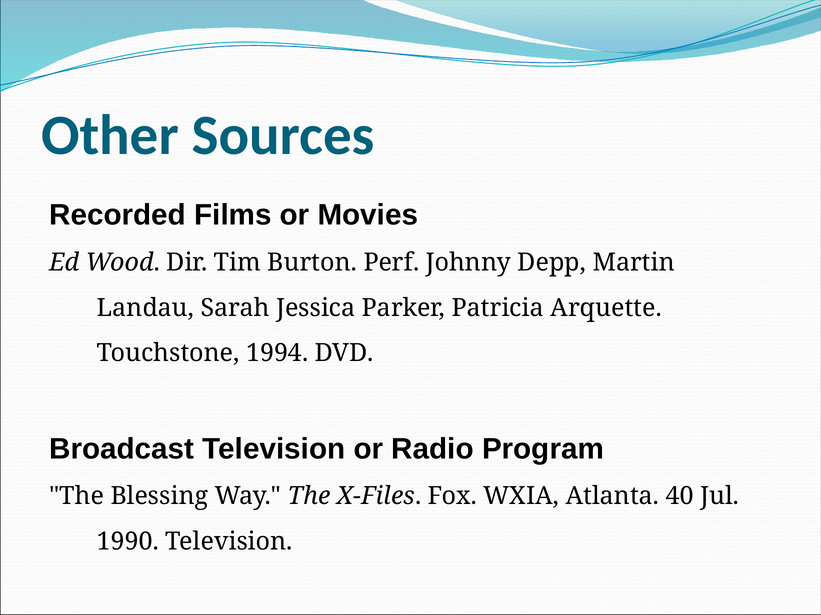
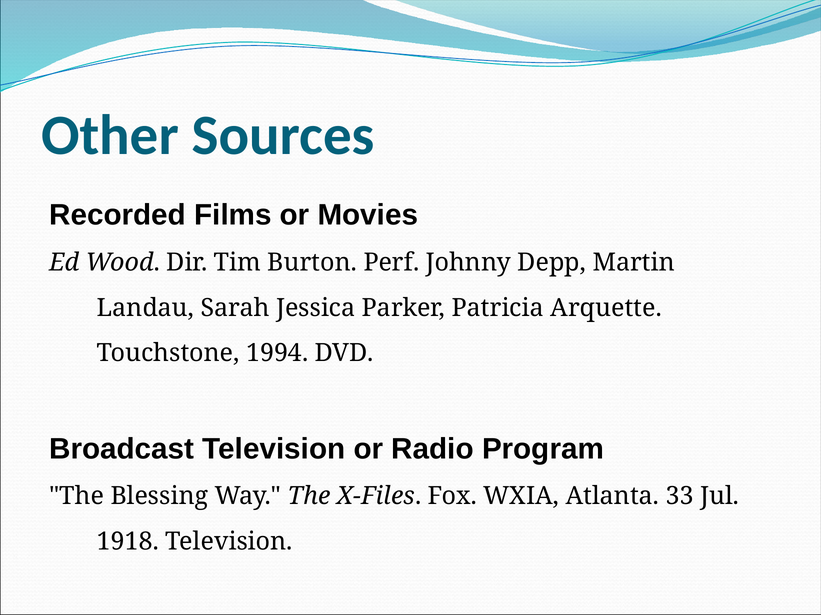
40: 40 -> 33
1990: 1990 -> 1918
